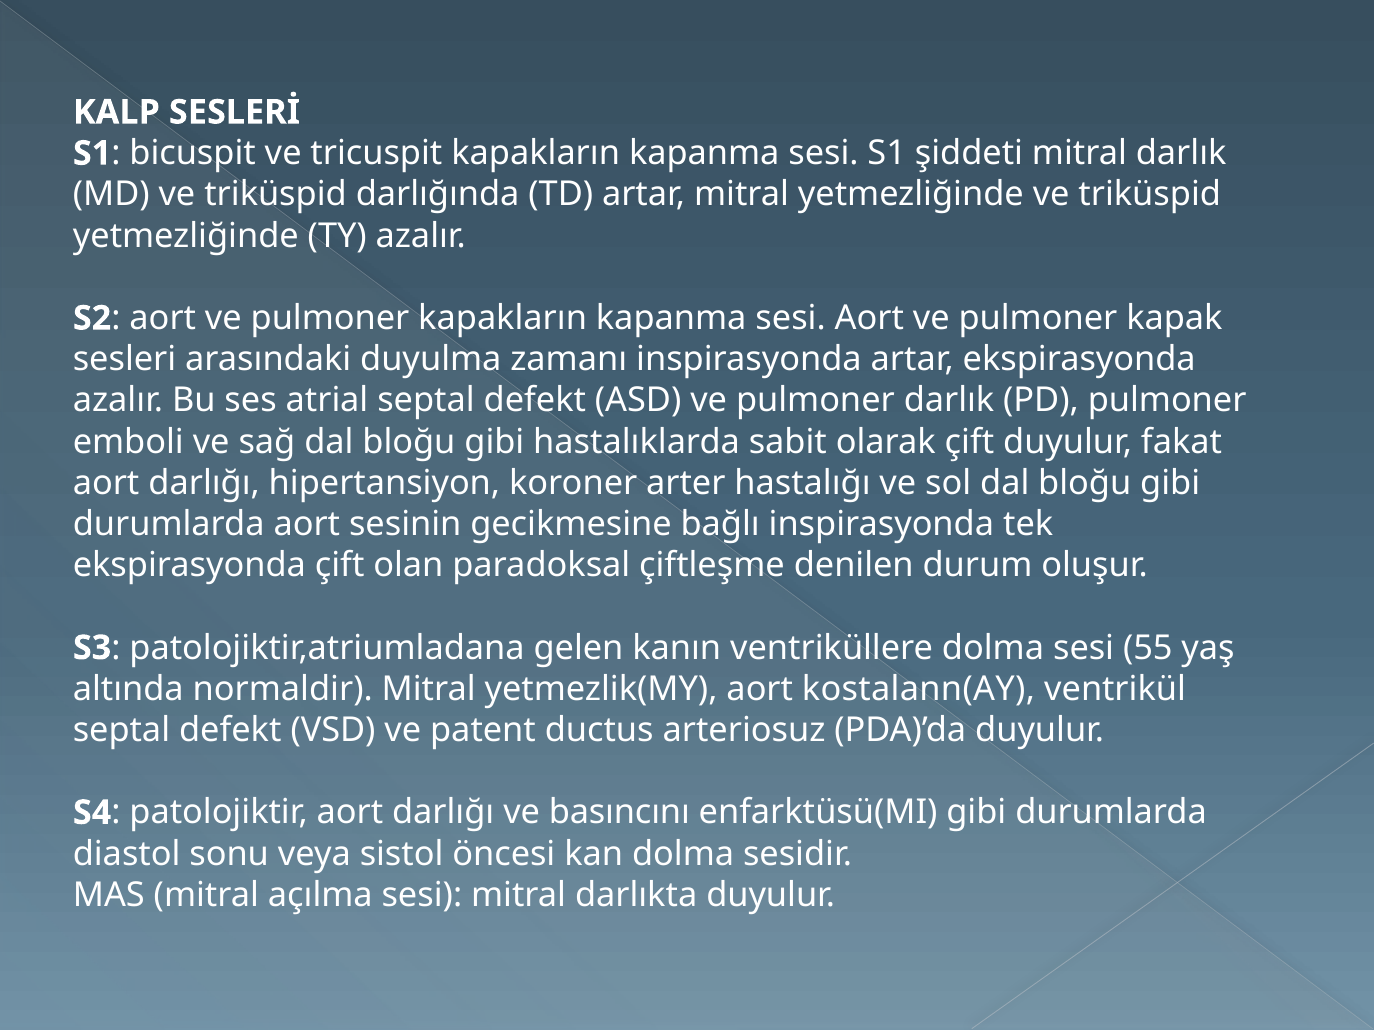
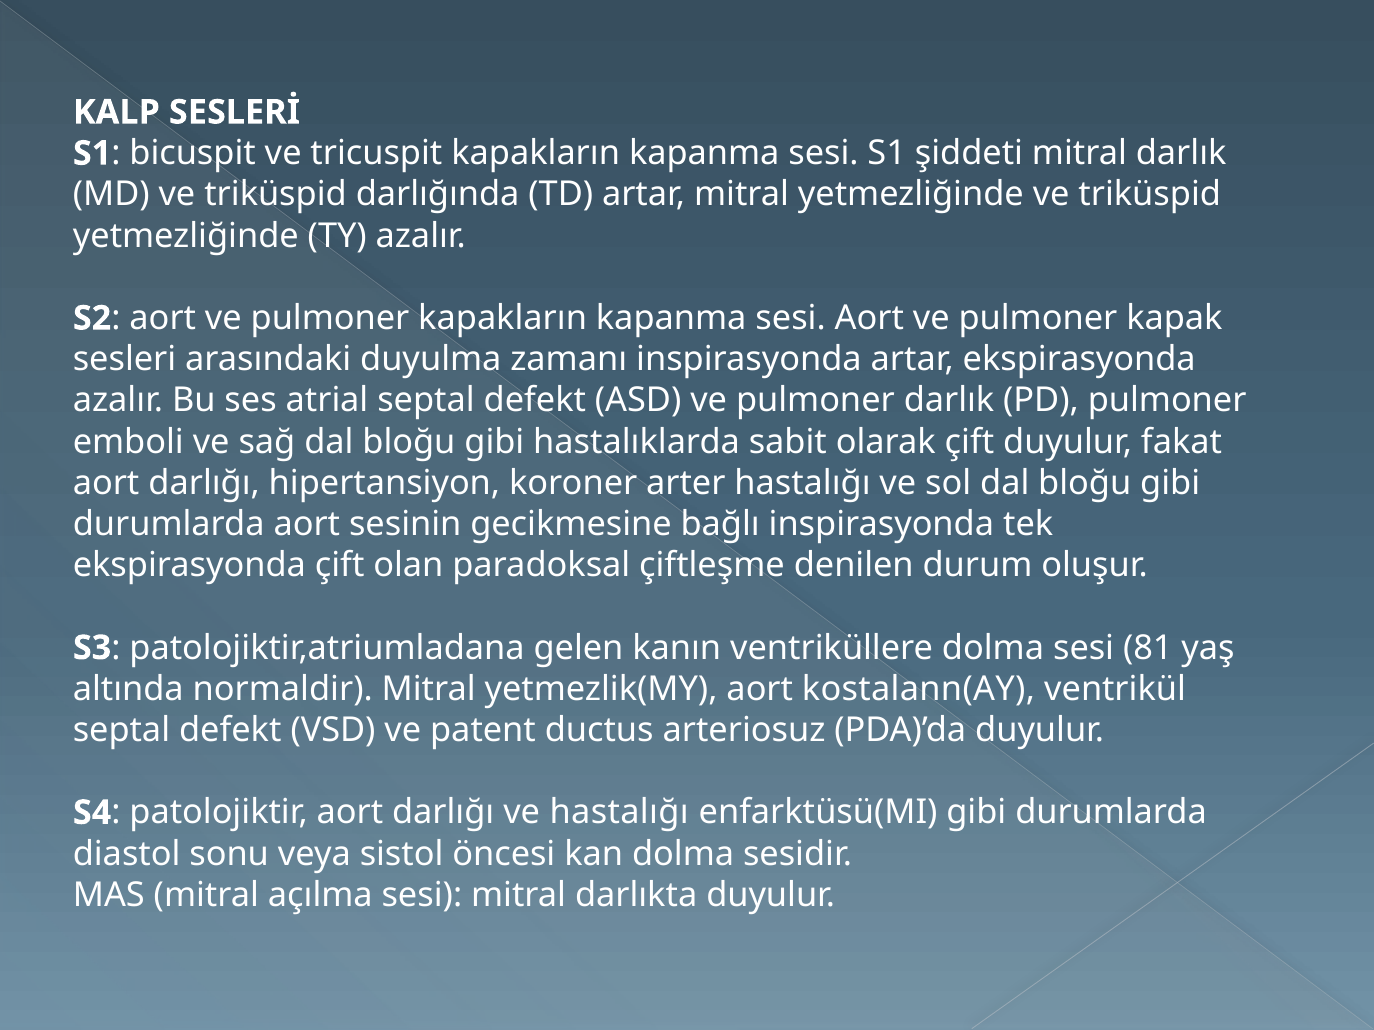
55: 55 -> 81
ve basıncını: basıncını -> hastalığı
